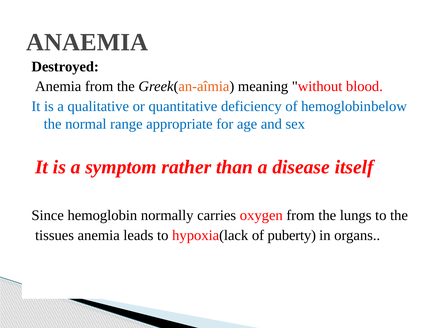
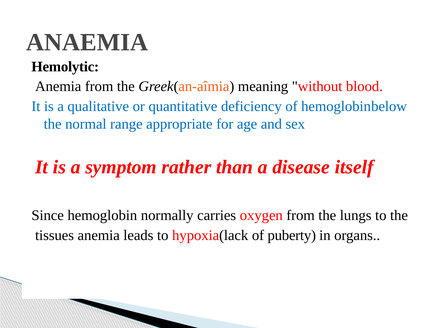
Destroyed: Destroyed -> Hemolytic
